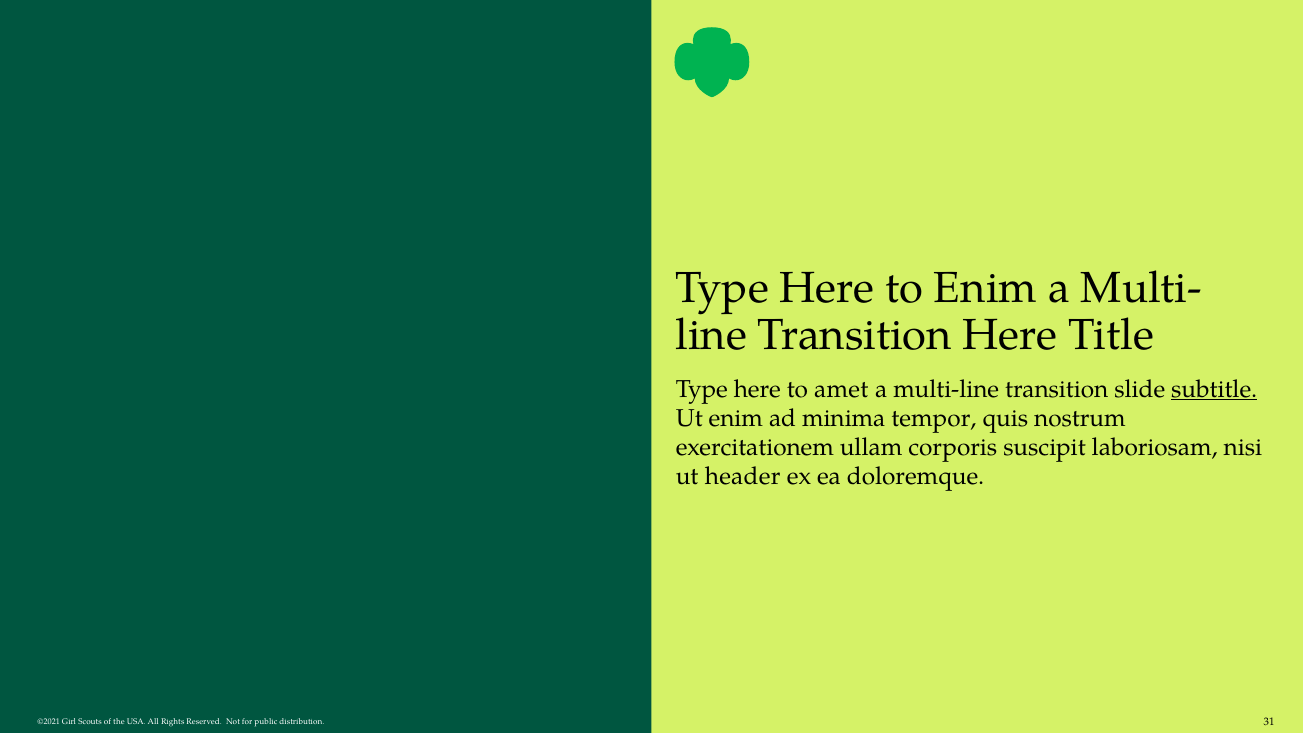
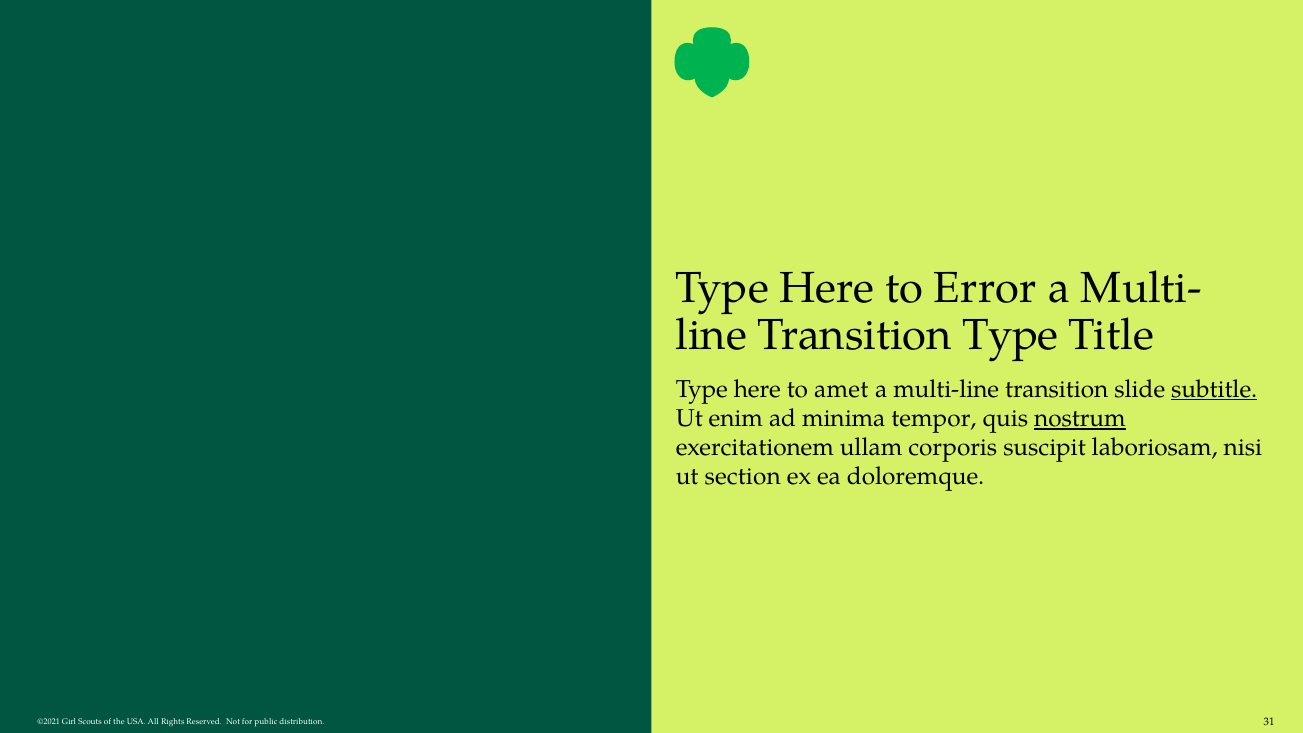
to Enim: Enim -> Error
Transition Here: Here -> Type
nostrum underline: none -> present
header: header -> section
